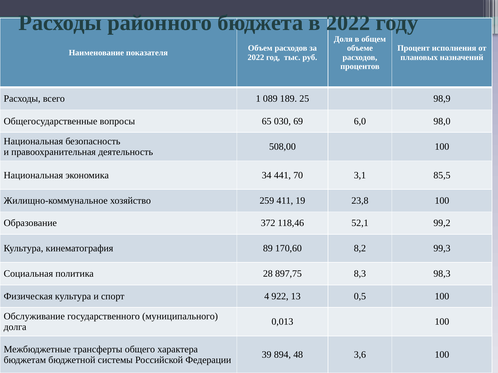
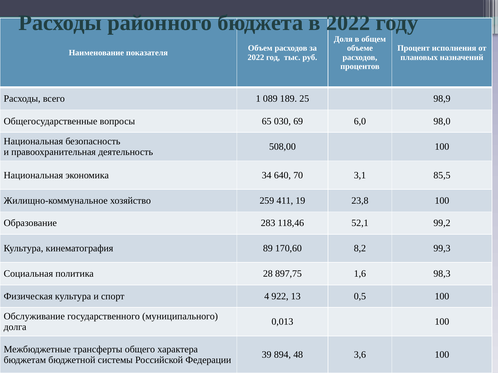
441: 441 -> 640
372: 372 -> 283
8,3: 8,3 -> 1,6
